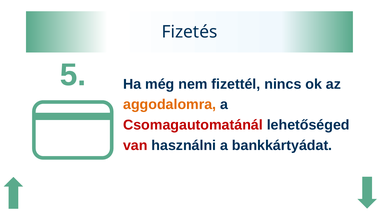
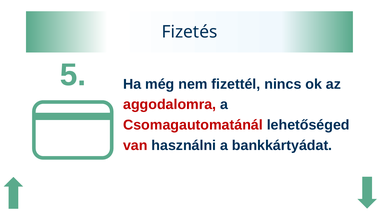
aggodalomra colour: orange -> red
